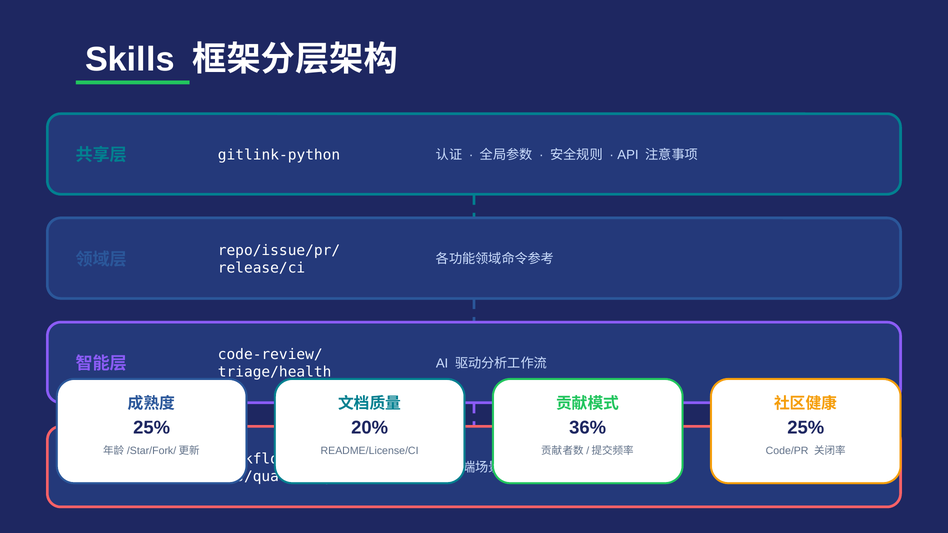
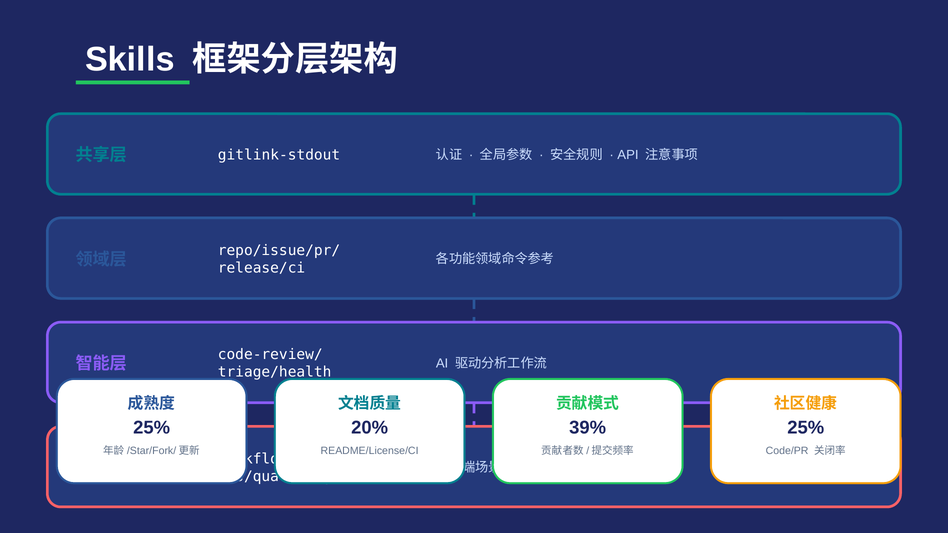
gitlink-python: gitlink-python -> gitlink-stdout
36%: 36% -> 39%
